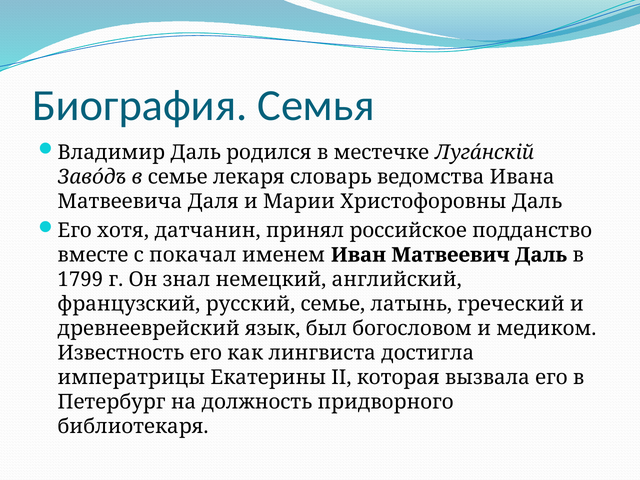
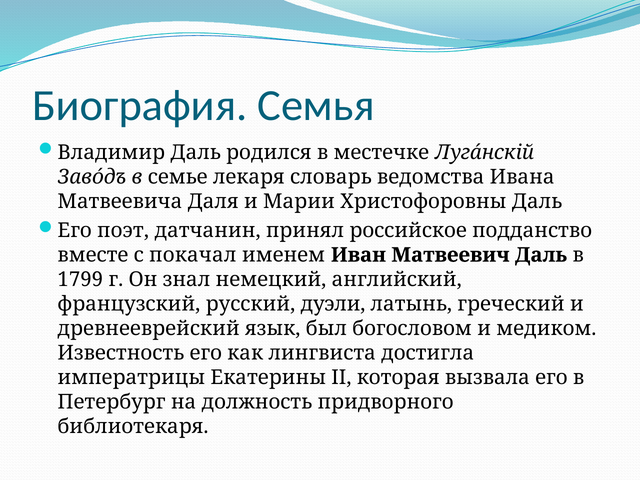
хотя: хотя -> поэт
русский семье: семье -> дуэли
